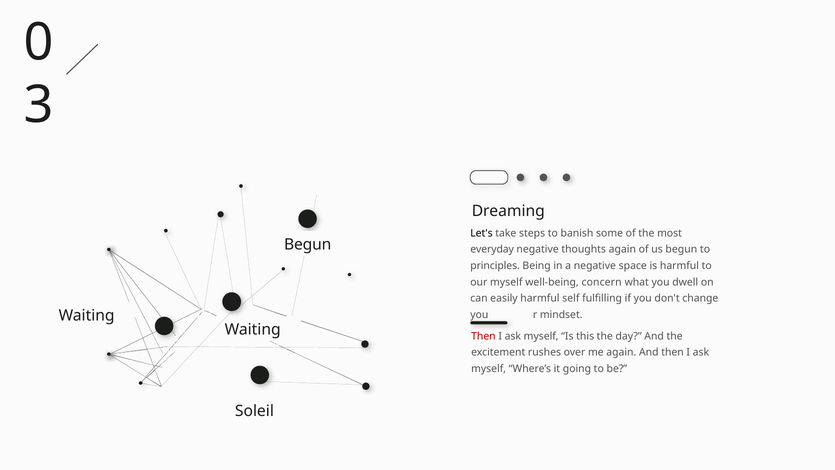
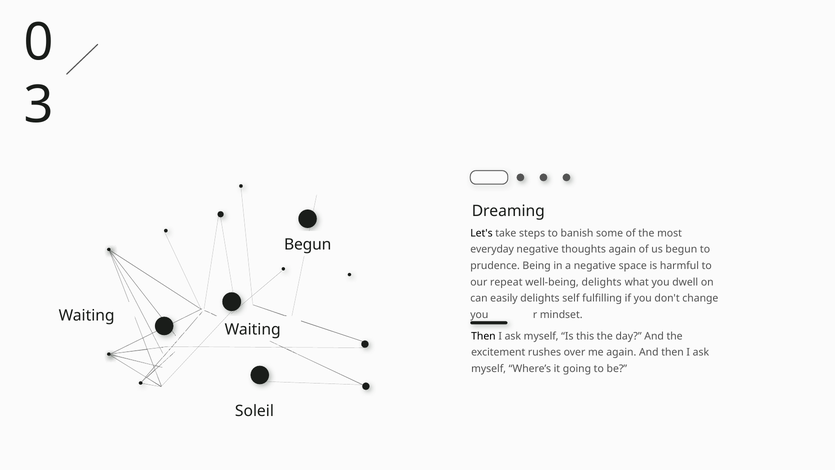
principles: principles -> prudence
our myself: myself -> repeat
well-being concern: concern -> delights
easily harmful: harmful -> delights
Then at (483, 336) colour: red -> black
